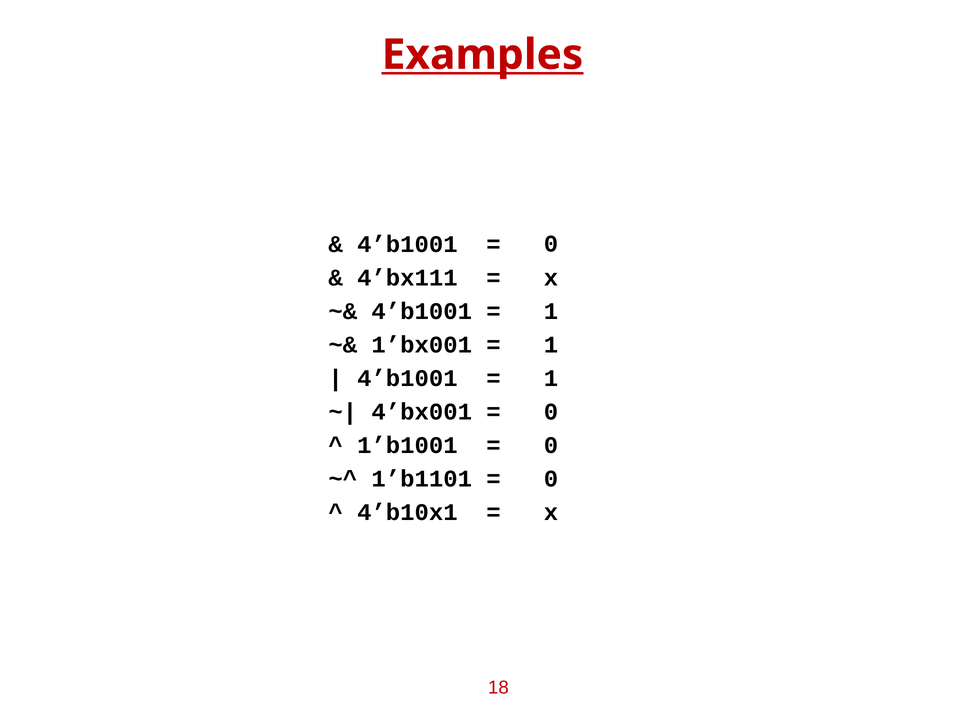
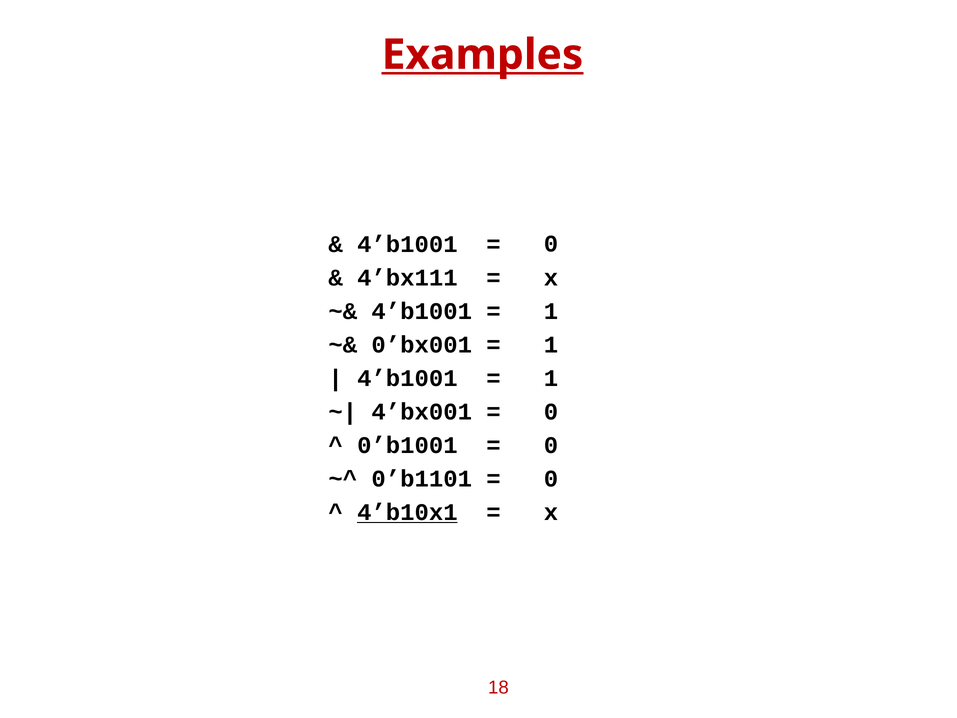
1’bx001: 1’bx001 -> 0’bx001
1’b1001: 1’b1001 -> 0’b1001
1’b1101: 1’b1101 -> 0’b1101
4’b10x1 underline: none -> present
